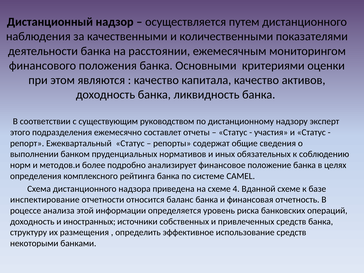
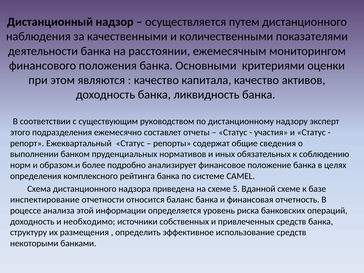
методов.и: методов.и -> образом.и
4: 4 -> 5
иностранных: иностранных -> необходимо
